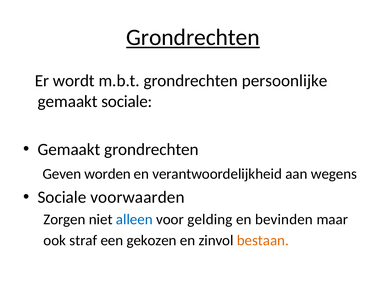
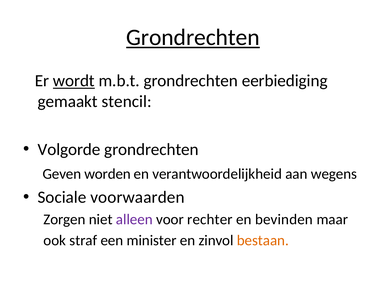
wordt underline: none -> present
persoonlijke: persoonlijke -> eerbiediging
gemaakt sociale: sociale -> stencil
Gemaakt at (69, 150): Gemaakt -> Volgorde
alleen colour: blue -> purple
gelding: gelding -> rechter
gekozen: gekozen -> minister
